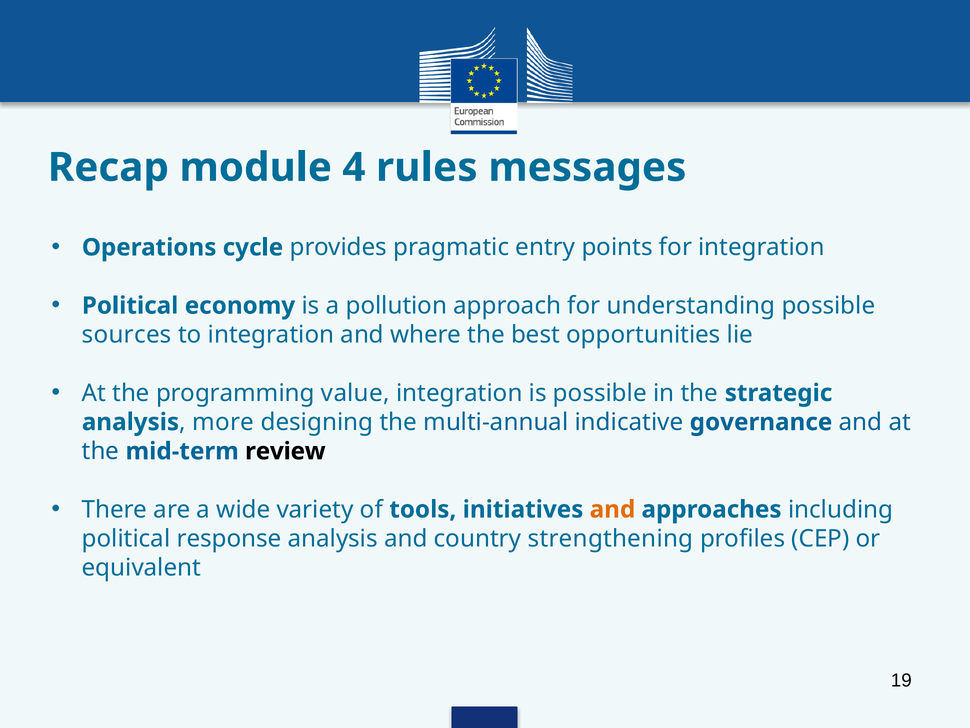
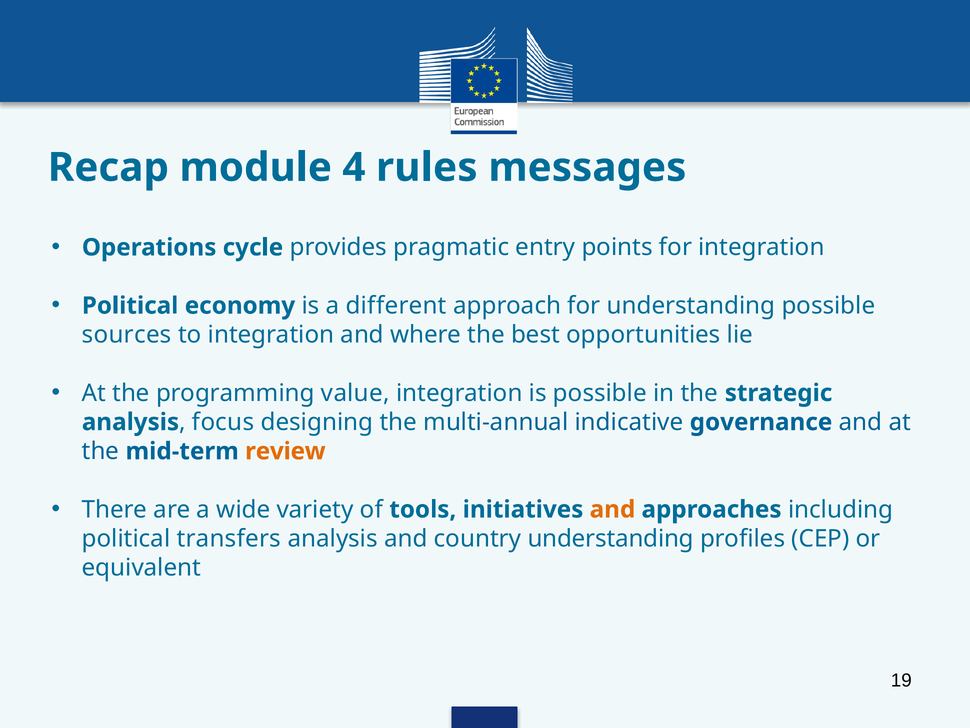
pollution: pollution -> different
more: more -> focus
review colour: black -> orange
response: response -> transfers
country strengthening: strengthening -> understanding
